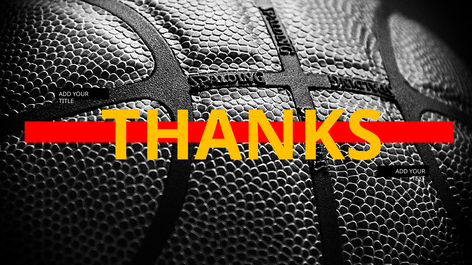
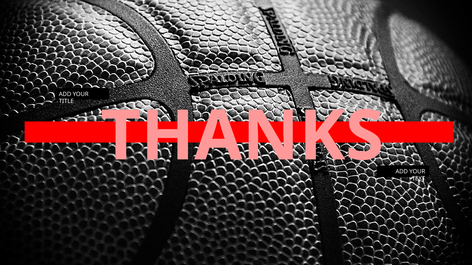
THANKS colour: yellow -> pink
